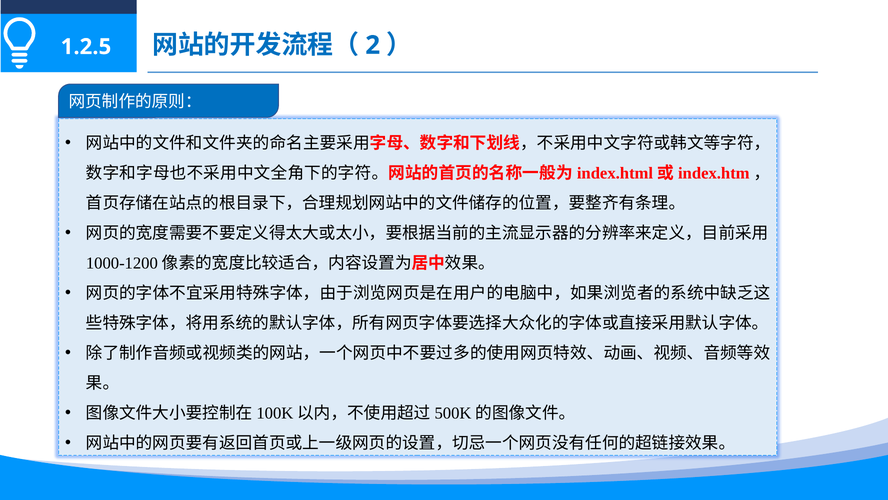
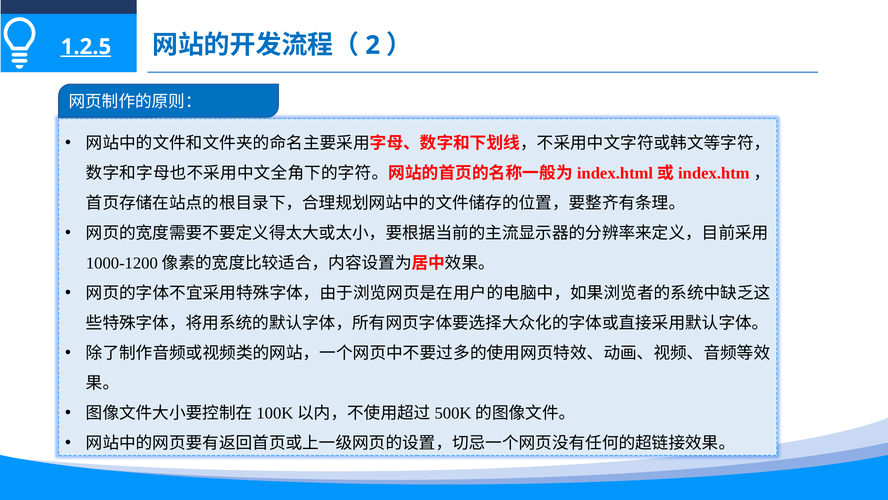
1.2.5 underline: none -> present
